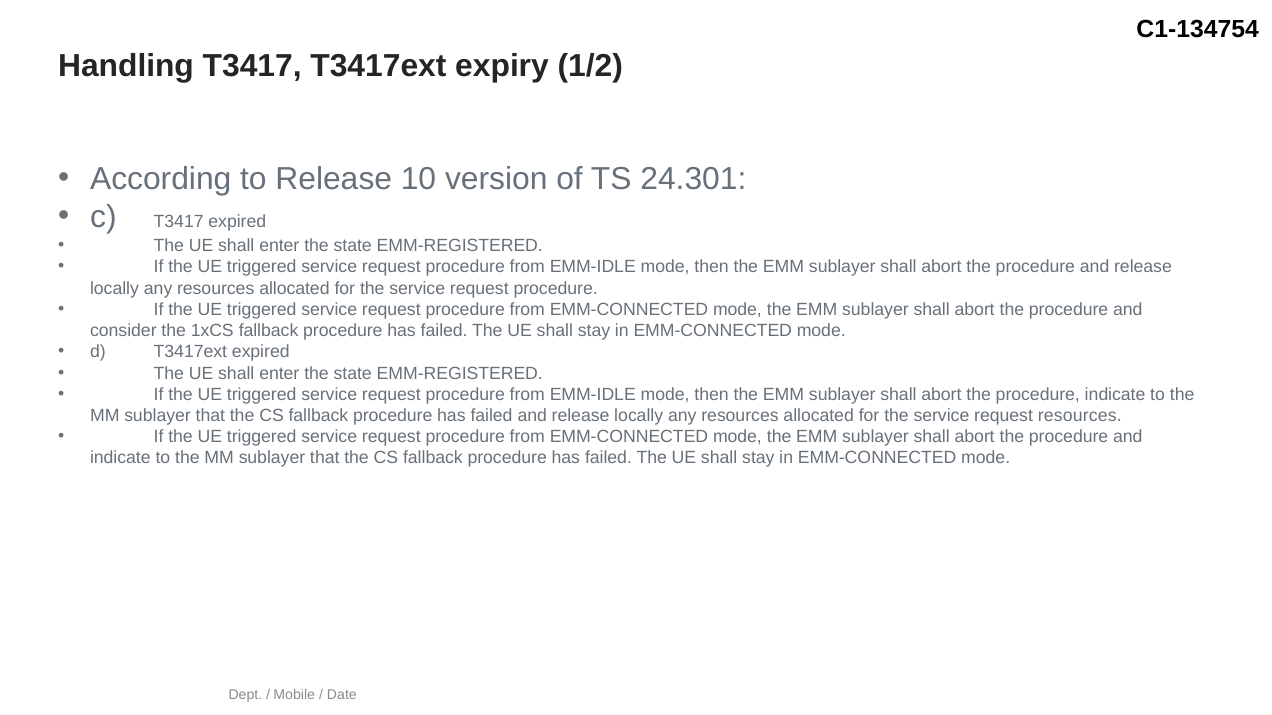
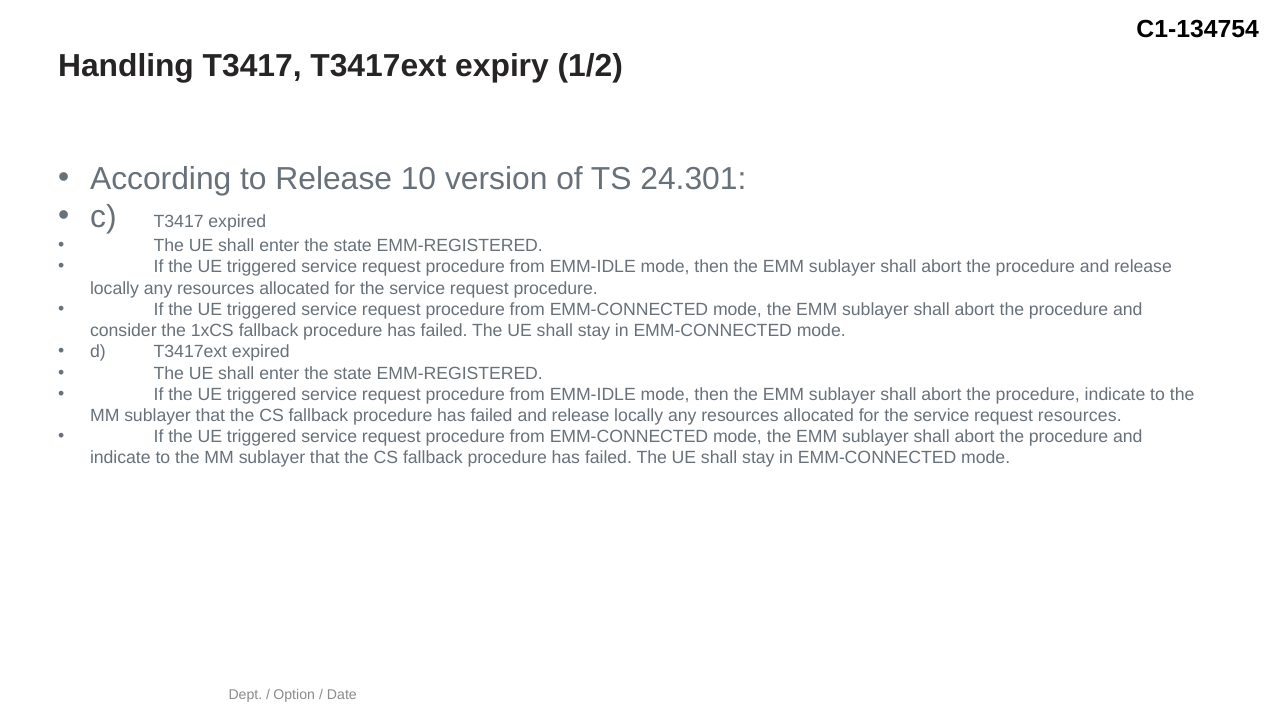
Mobile: Mobile -> Option
